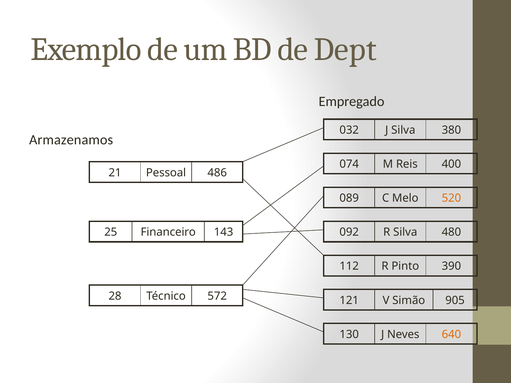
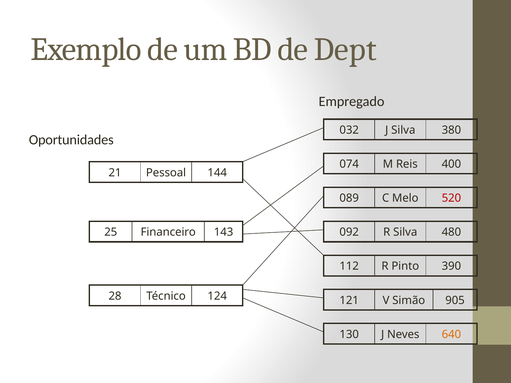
Armazenamos: Armazenamos -> Oportunidades
486: 486 -> 144
520 colour: orange -> red
572: 572 -> 124
